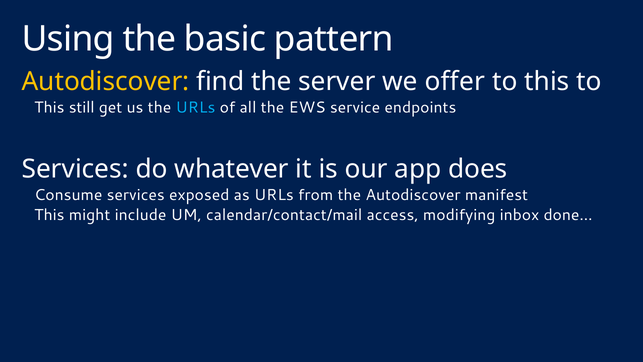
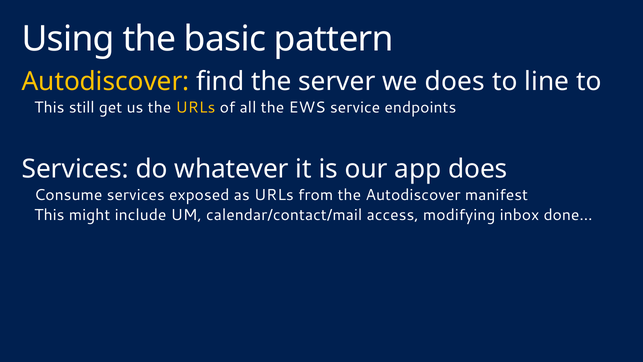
we offer: offer -> does
this at (547, 81): this -> line
URLs at (195, 107) colour: light blue -> yellow
